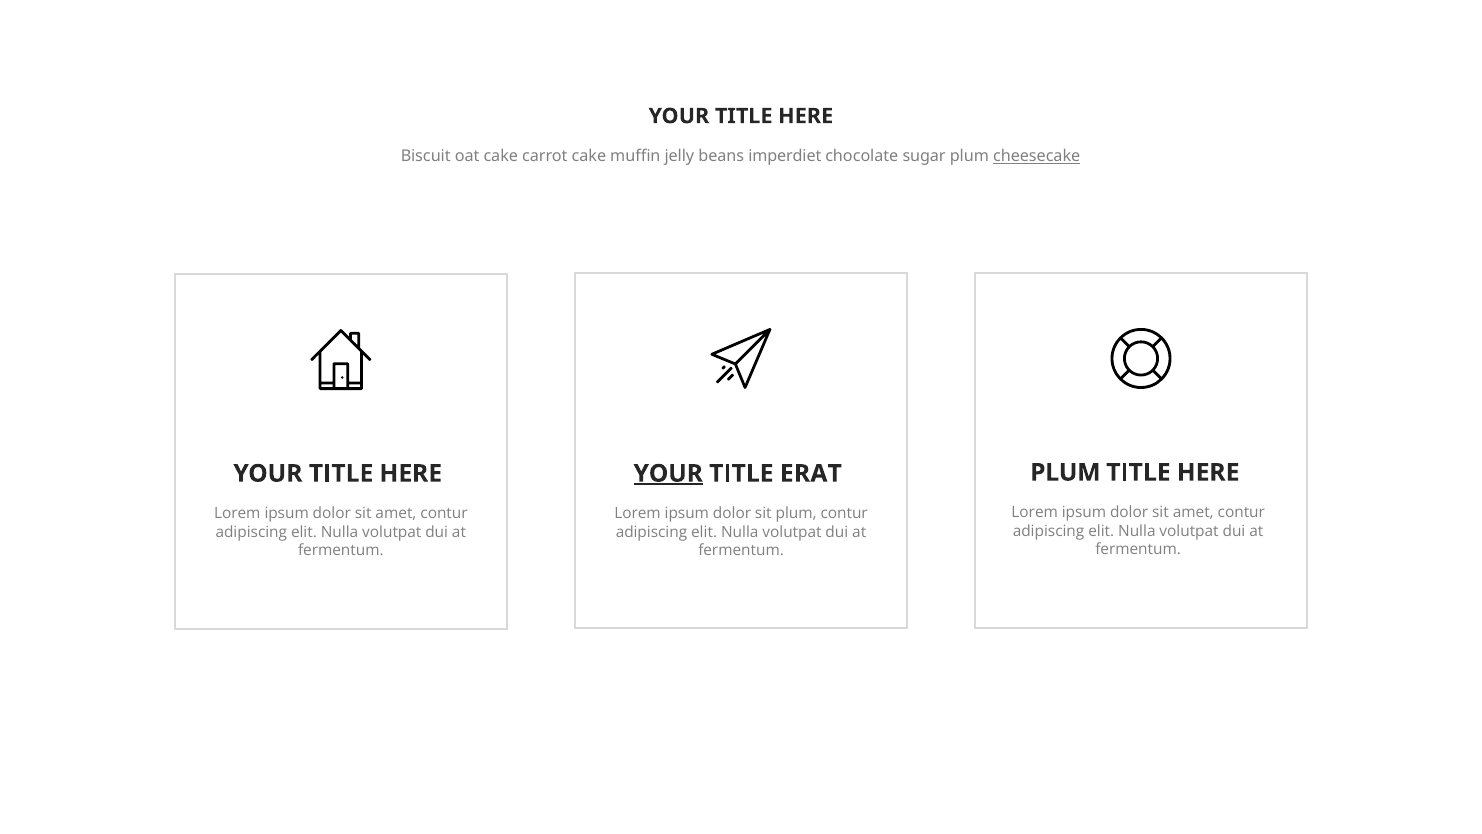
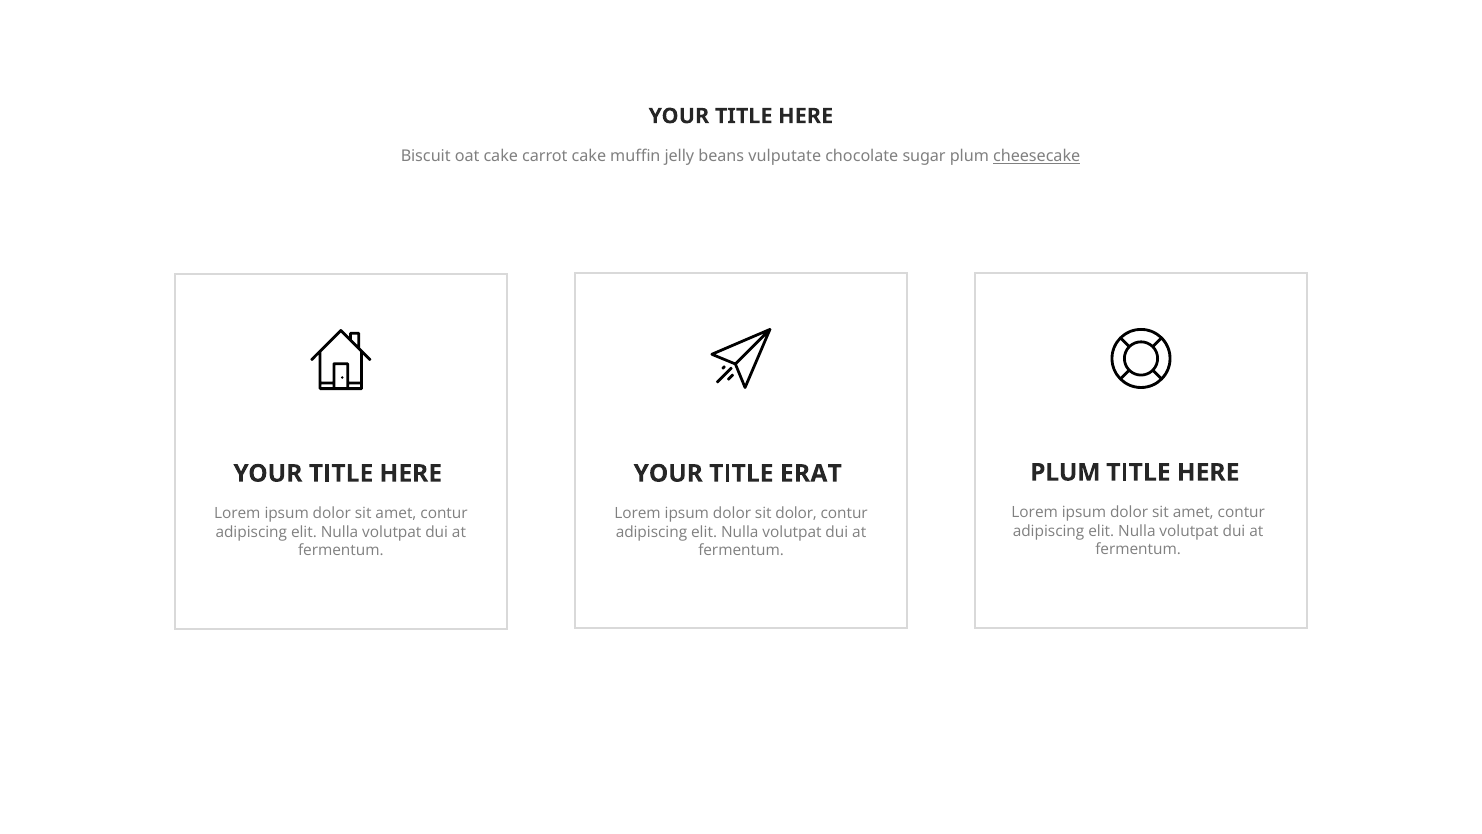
imperdiet: imperdiet -> vulputate
YOUR at (668, 473) underline: present -> none
sit plum: plum -> dolor
